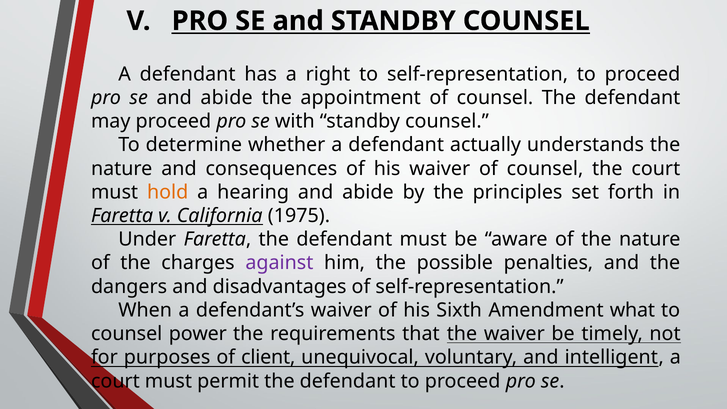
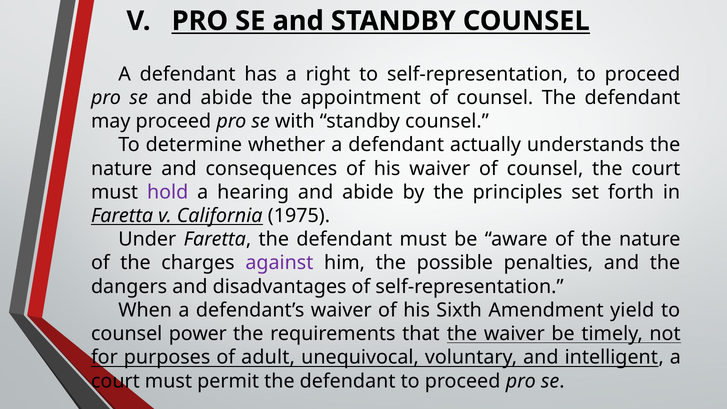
hold colour: orange -> purple
what: what -> yield
client: client -> adult
